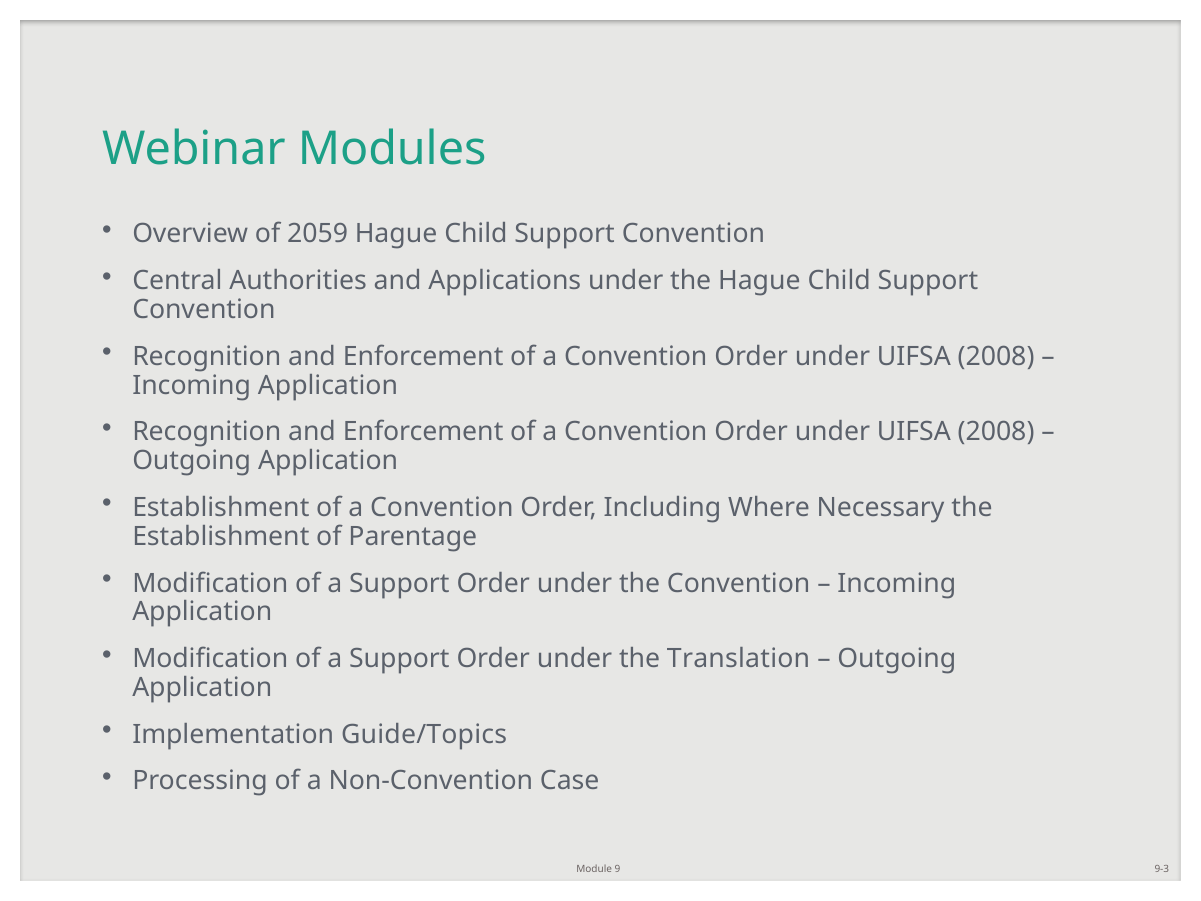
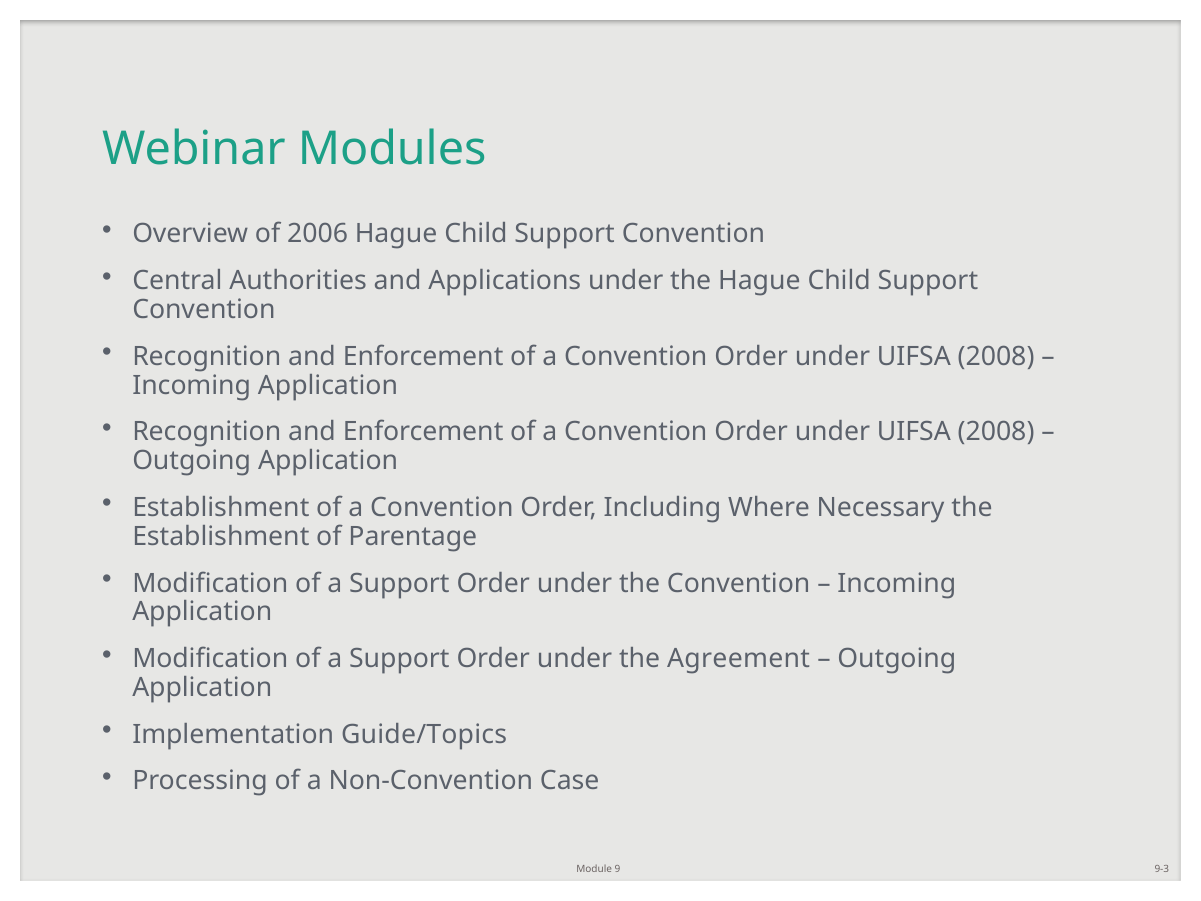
2059: 2059 -> 2006
Translation: Translation -> Agreement
